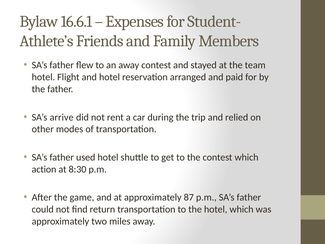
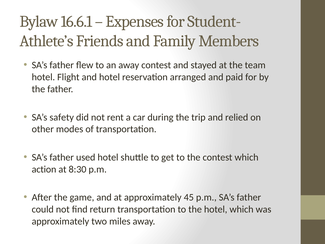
arrive: arrive -> safety
87: 87 -> 45
